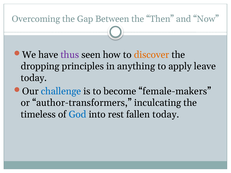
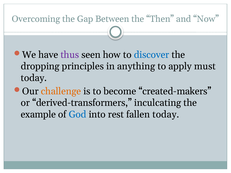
discover colour: orange -> blue
leave: leave -> must
challenge colour: blue -> orange
female-makers: female-makers -> created-makers
author-transformers: author-transformers -> derived-transformers
timeless: timeless -> example
